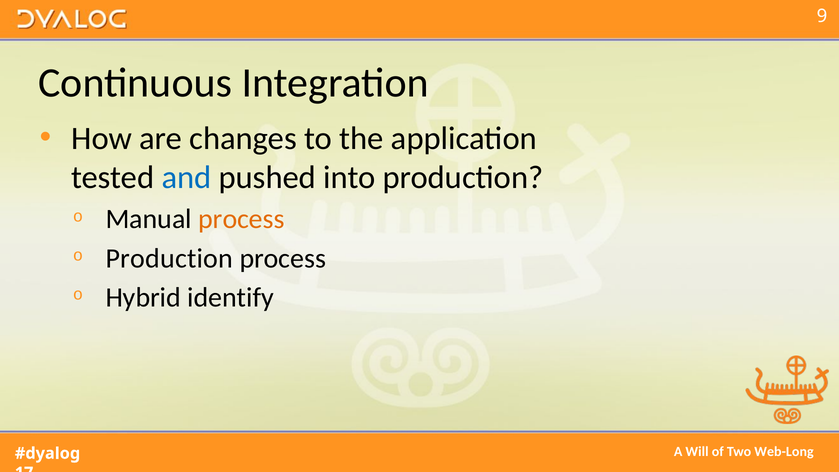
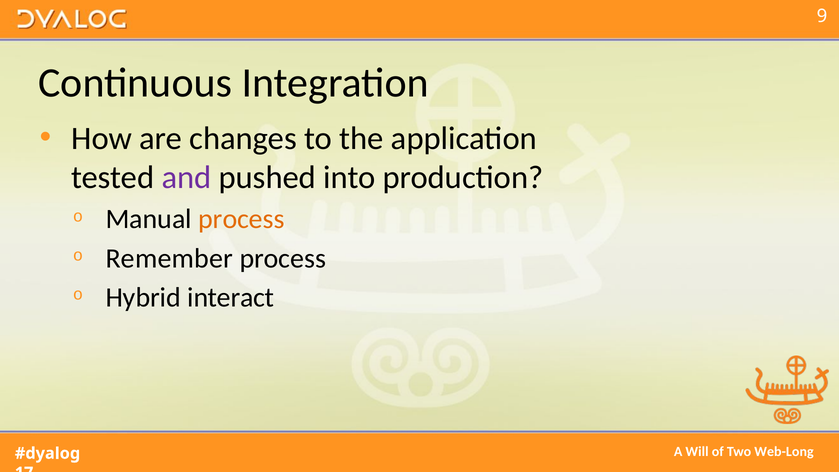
and colour: blue -> purple
Production at (169, 258): Production -> Remember
identify: identify -> interact
